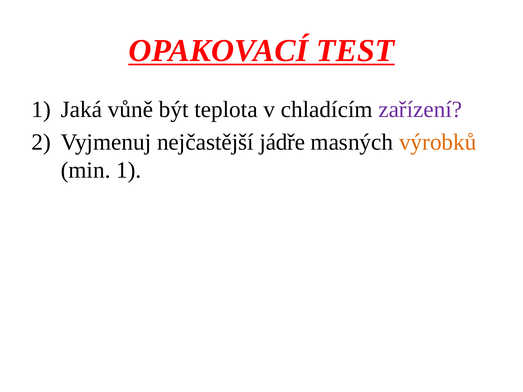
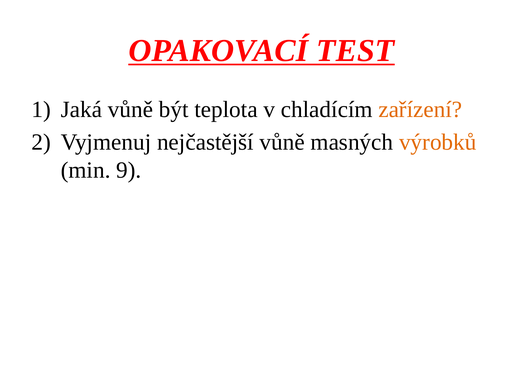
zařízení colour: purple -> orange
nejčastější jádře: jádře -> vůně
min 1: 1 -> 9
